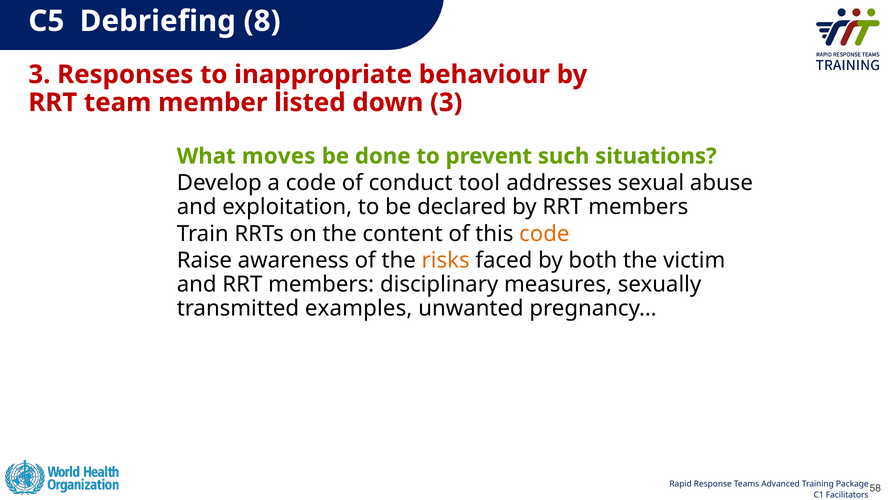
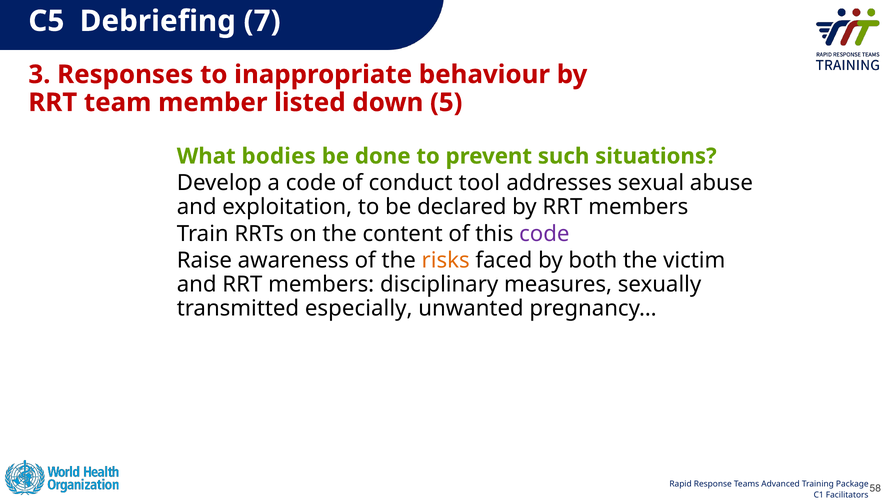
8: 8 -> 7
down 3: 3 -> 5
moves: moves -> bodies
code at (544, 234) colour: orange -> purple
examples: examples -> especially
